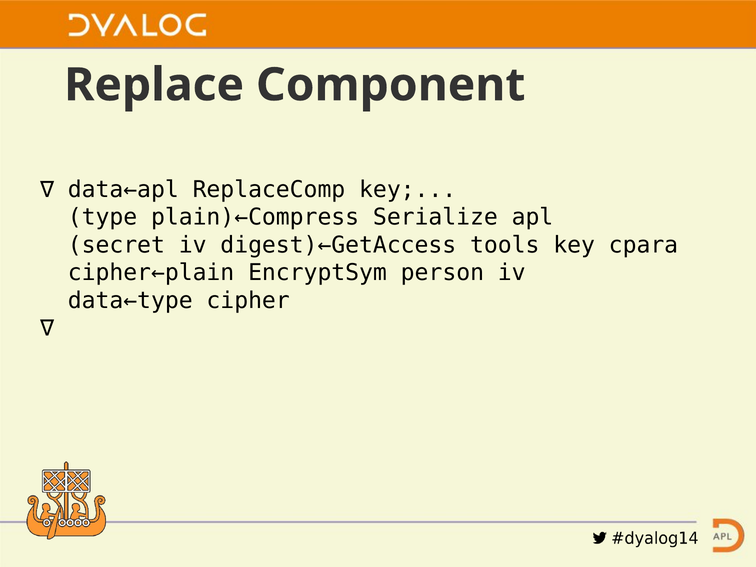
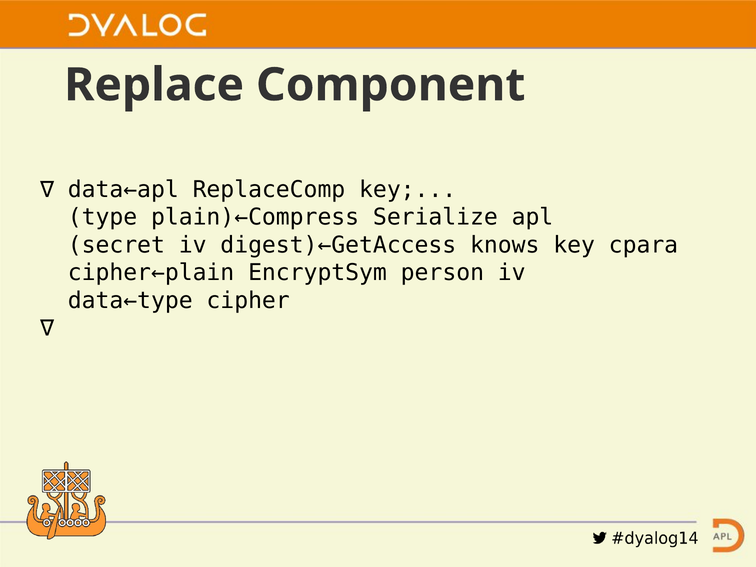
tools: tools -> knows
